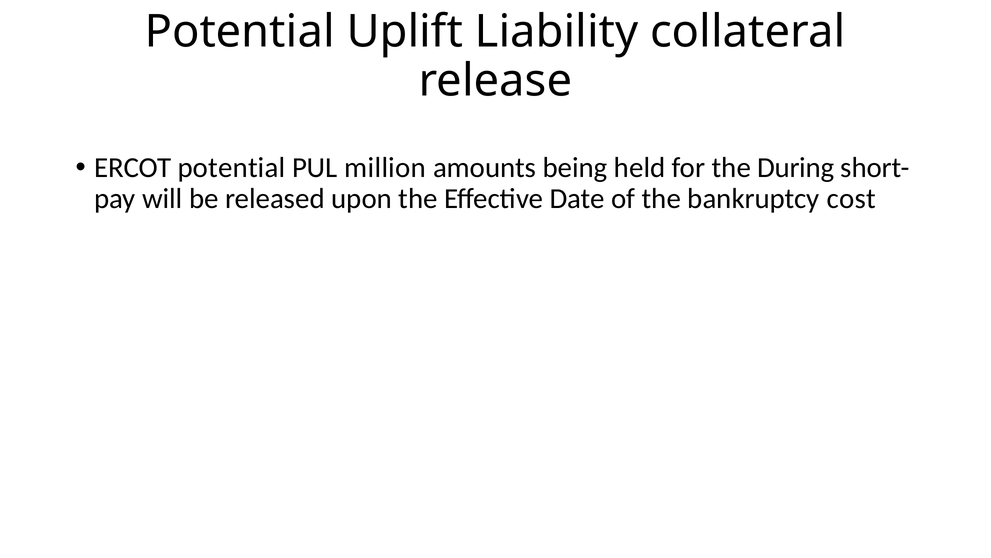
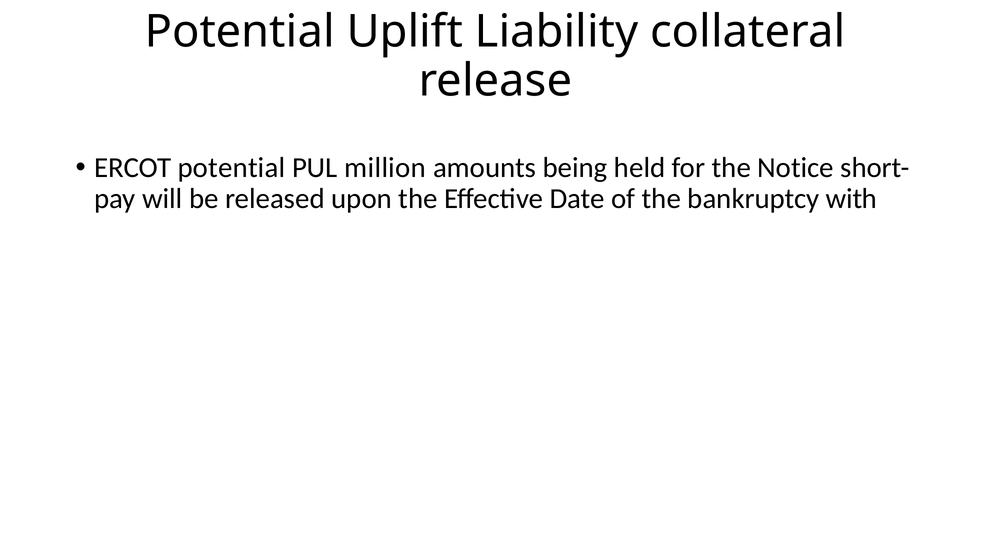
During: During -> Notice
cost: cost -> with
